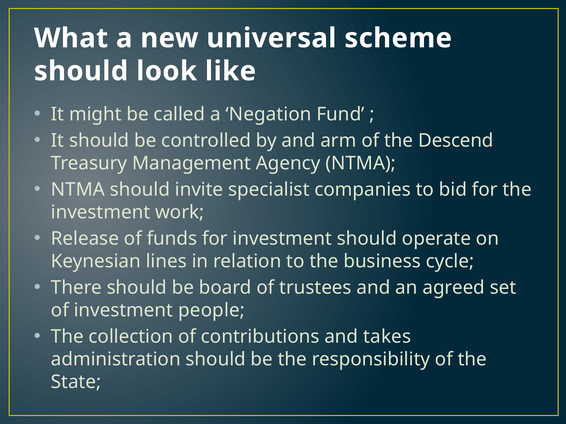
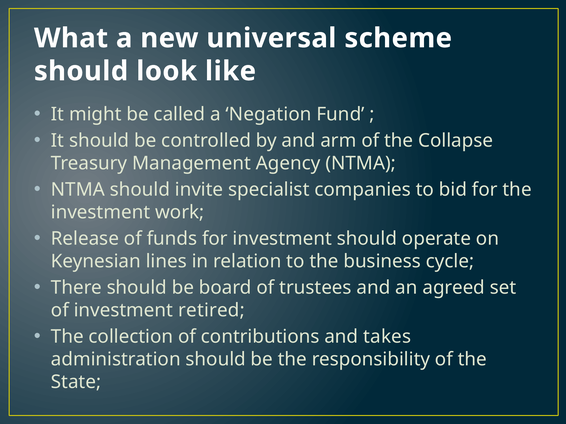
Descend: Descend -> Collapse
people: people -> retired
